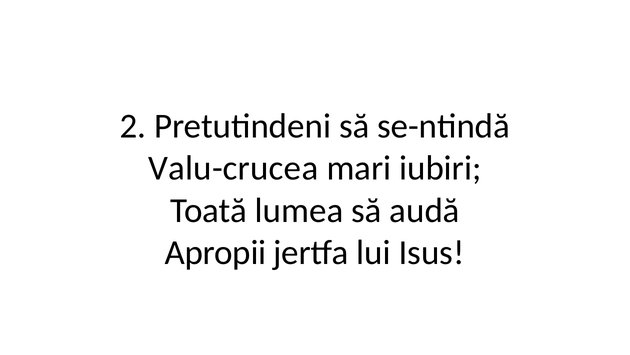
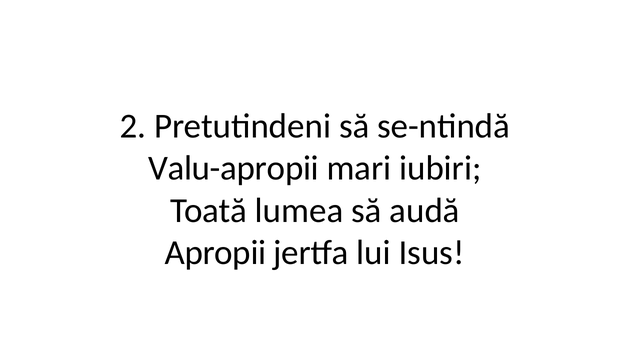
Valu-crucea: Valu-crucea -> Valu-apropii
